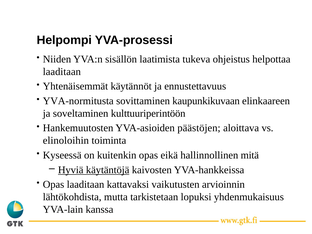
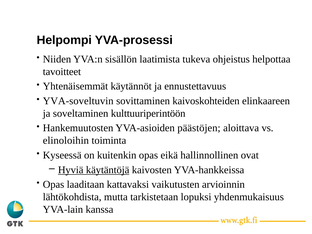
laaditaan at (62, 72): laaditaan -> tavoitteet
YVA-normitusta: YVA-normitusta -> YVA-soveltuvin
kaupunkikuvaan: kaupunkikuvaan -> kaivoskohteiden
mitä: mitä -> ovat
